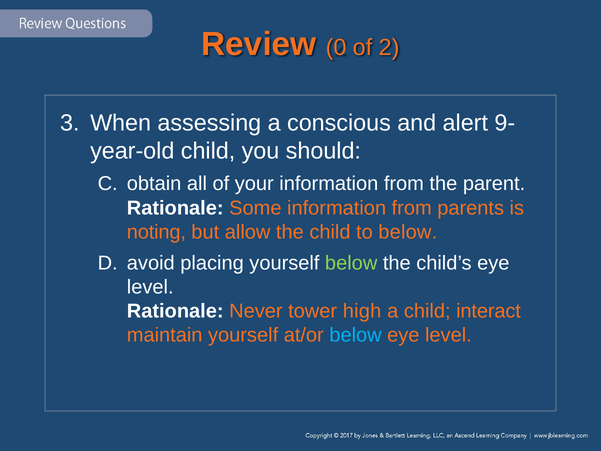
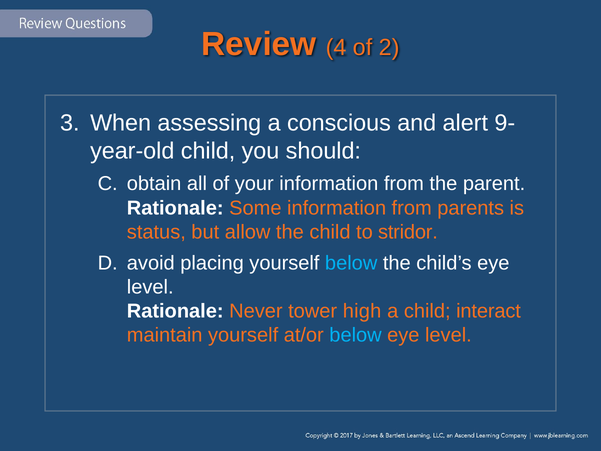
0: 0 -> 4
noting: noting -> status
to below: below -> stridor
below at (351, 263) colour: light green -> light blue
